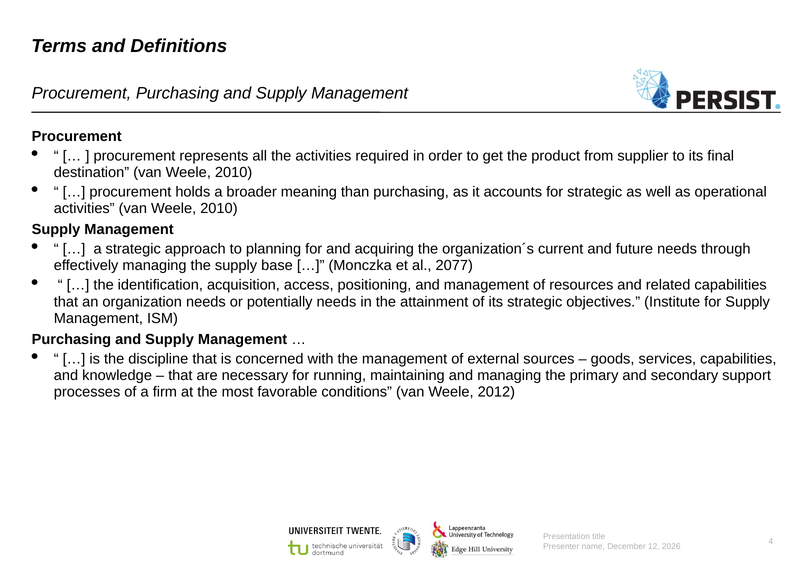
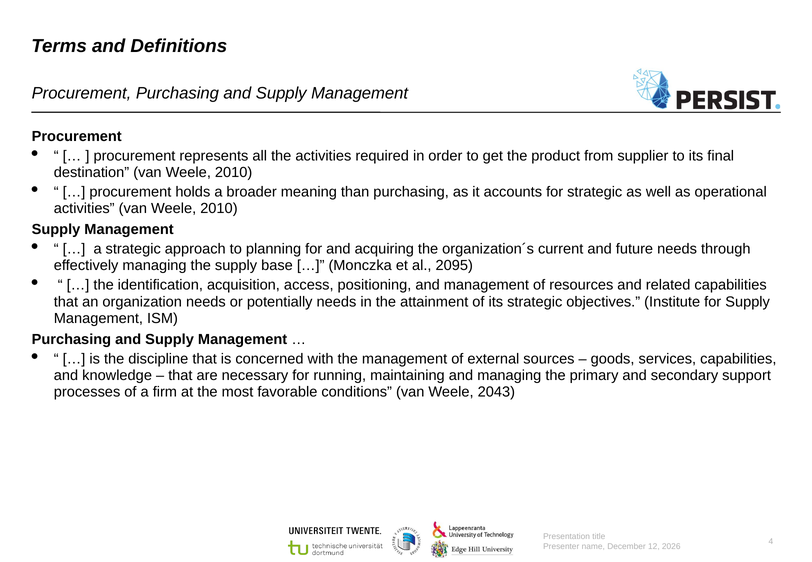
2077: 2077 -> 2095
2012: 2012 -> 2043
